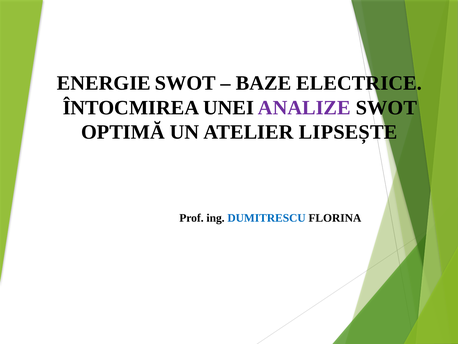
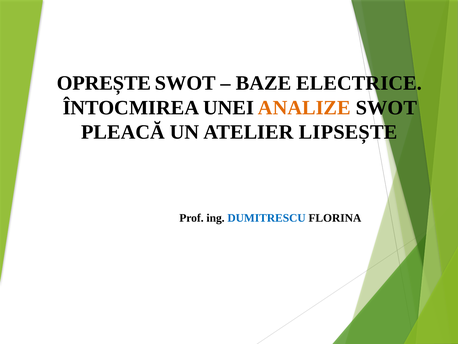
ENERGIE: ENERGIE -> OPREȘTE
ANALIZE colour: purple -> orange
OPTIMĂ: OPTIMĂ -> PLEACĂ
